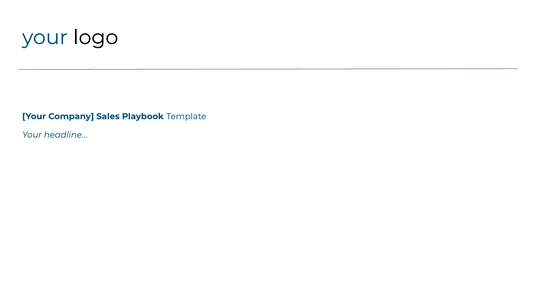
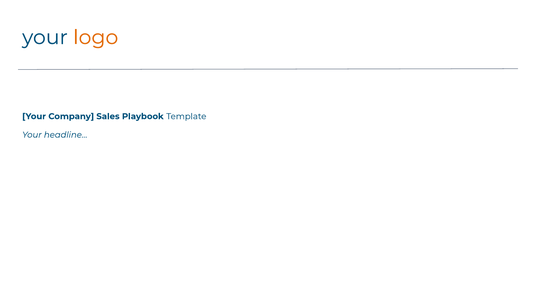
logo colour: black -> orange
